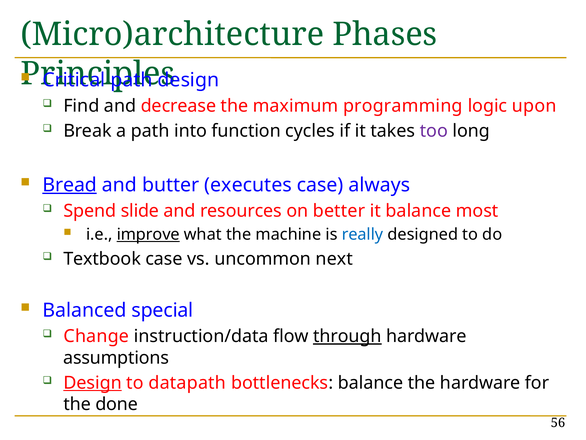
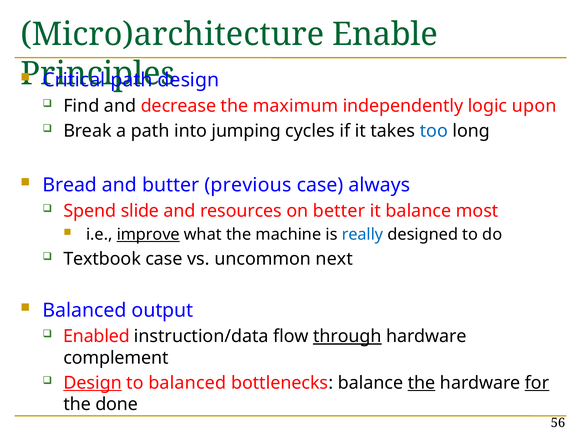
Phases: Phases -> Enable
programming: programming -> independently
function: function -> jumping
too colour: purple -> blue
Bread underline: present -> none
executes: executes -> previous
special: special -> output
Change: Change -> Enabled
assumptions: assumptions -> complement
to datapath: datapath -> balanced
the at (422, 382) underline: none -> present
for underline: none -> present
